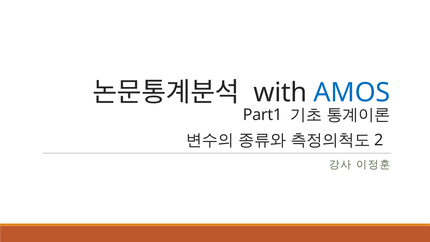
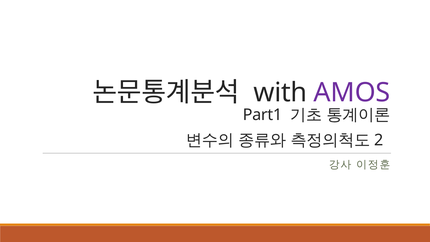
AMOS colour: blue -> purple
